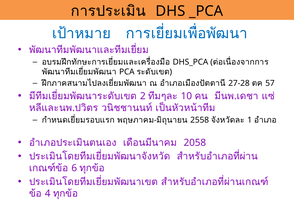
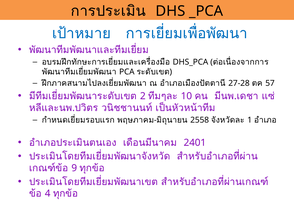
2058: 2058 -> 2401
6: 6 -> 9
